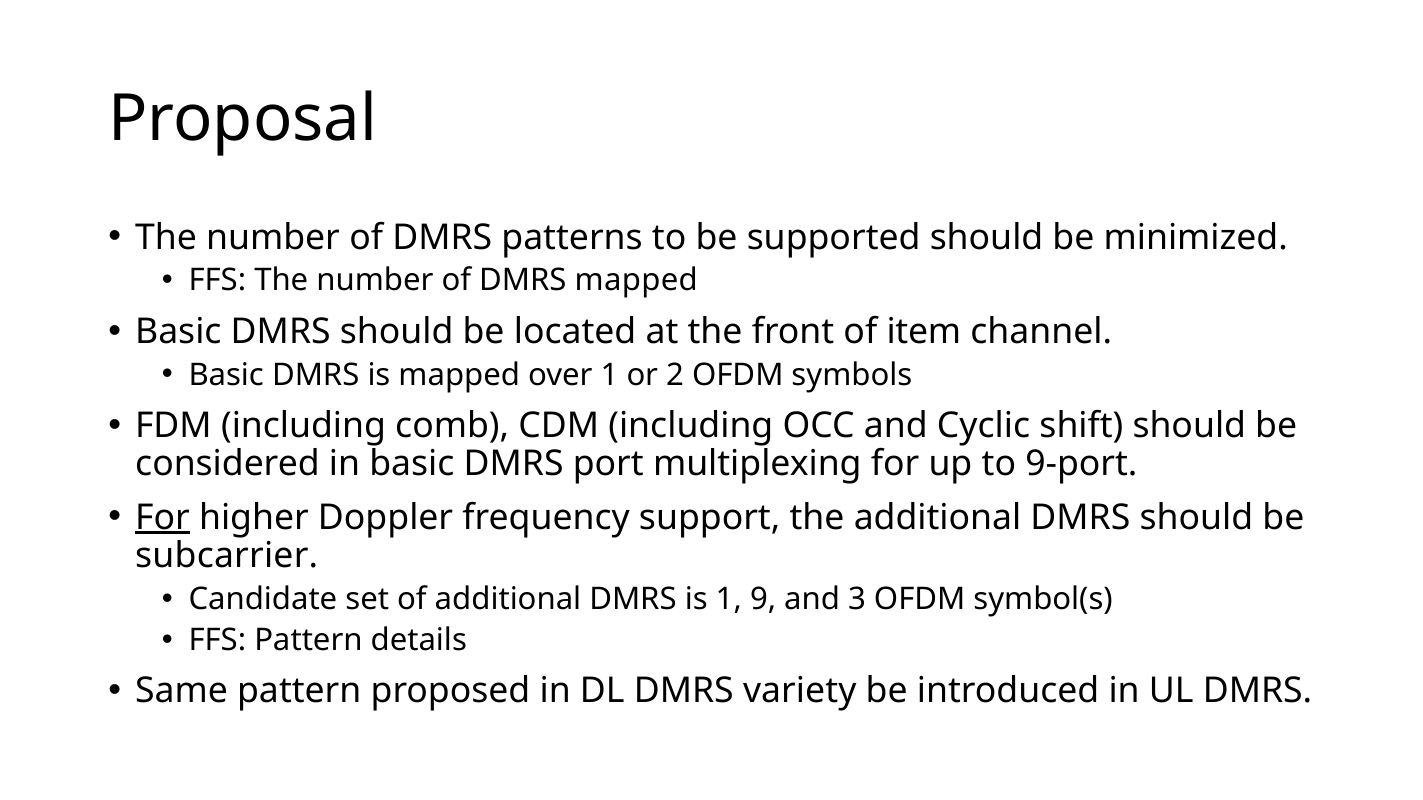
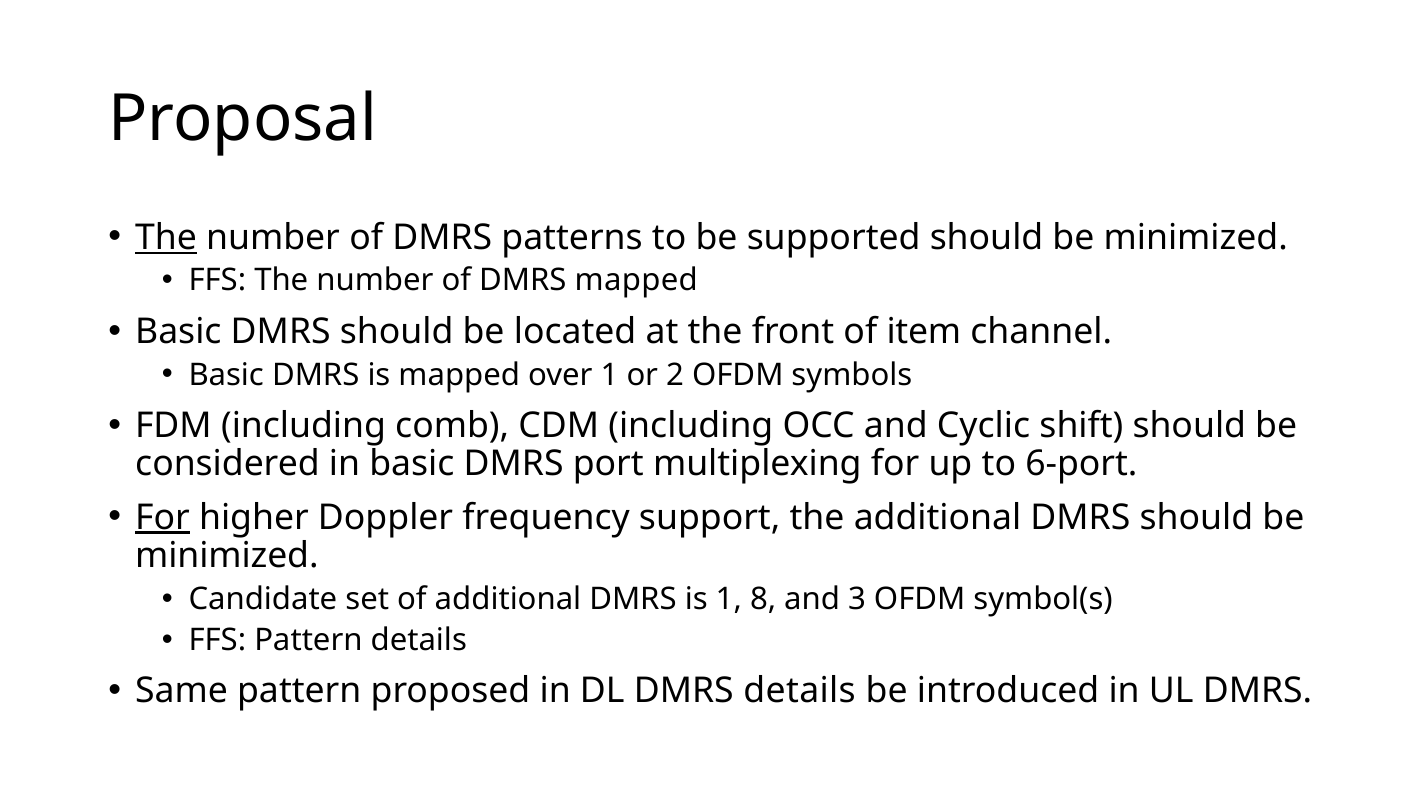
The at (166, 237) underline: none -> present
9-port: 9-port -> 6-port
subcarrier at (227, 556): subcarrier -> minimized
9: 9 -> 8
DMRS variety: variety -> details
